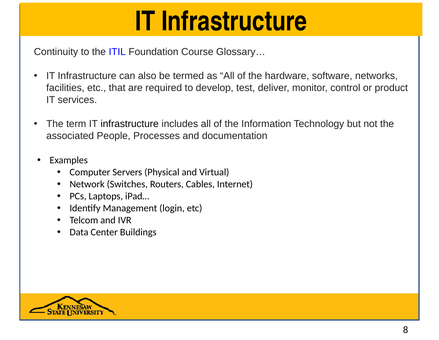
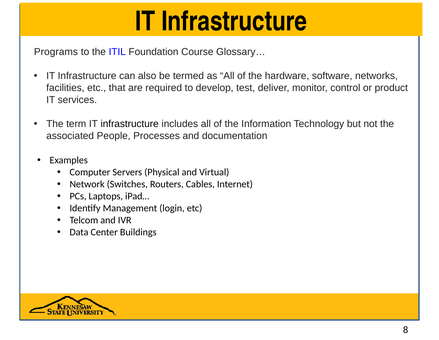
Continuity: Continuity -> Programs
